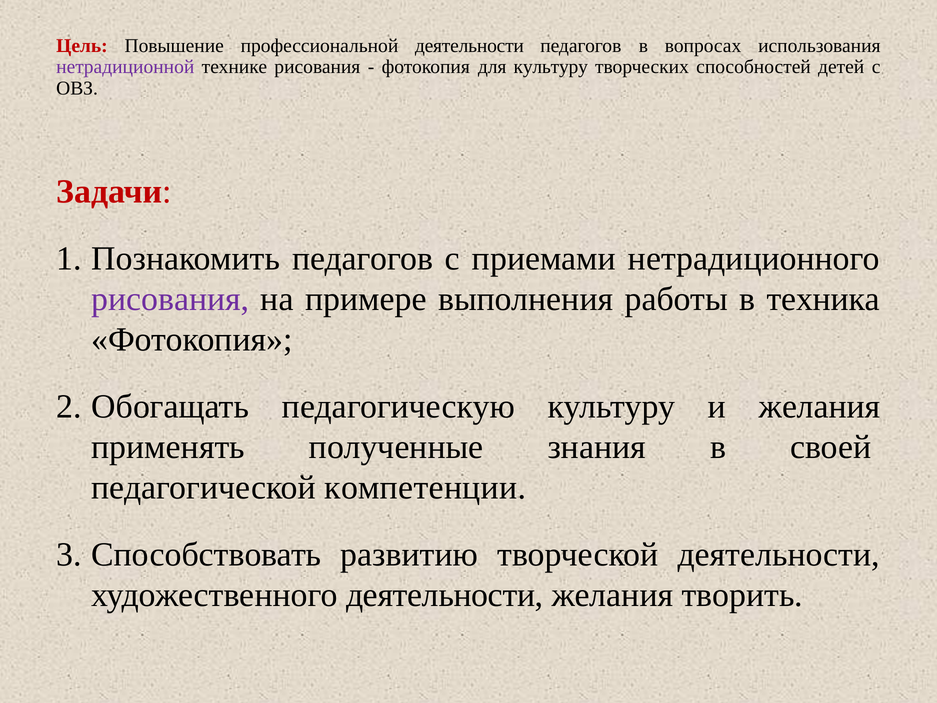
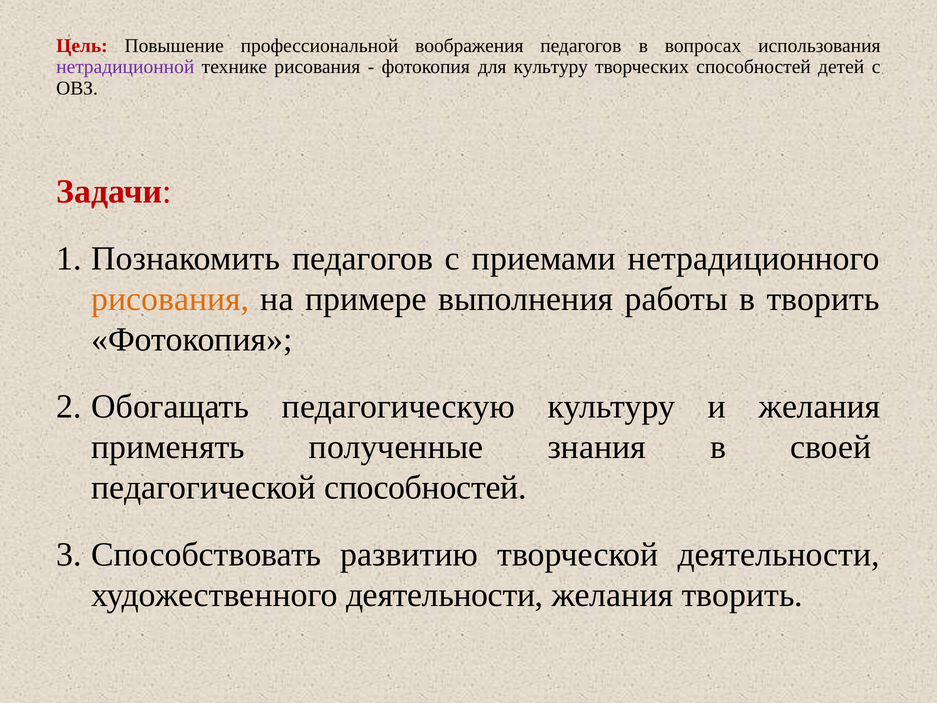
профессиональной деятельности: деятельности -> воображения
рисования at (170, 299) colour: purple -> orange
в техника: техника -> творить
педагогической компетенции: компетенции -> способностей
